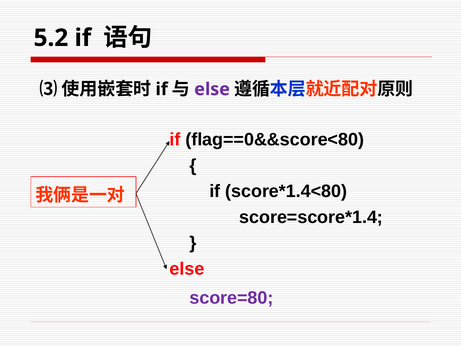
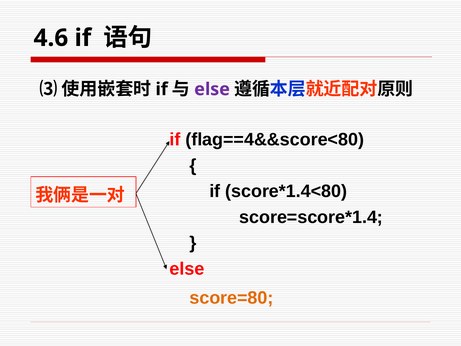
5.2: 5.2 -> 4.6
flag==0&&score<80: flag==0&&score<80 -> flag==4&&score<80
score=80 colour: purple -> orange
